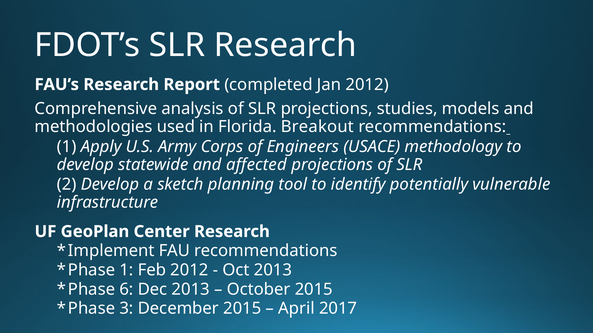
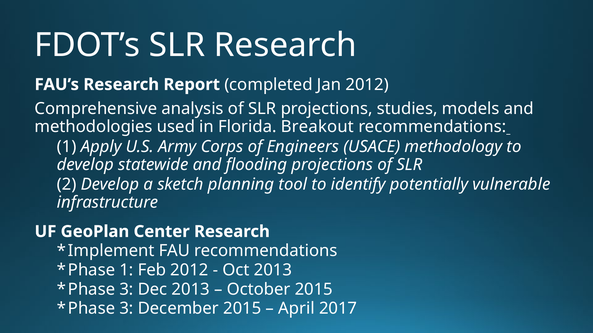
affected: affected -> flooding
6 at (126, 290): 6 -> 3
